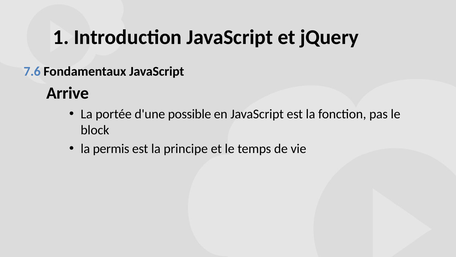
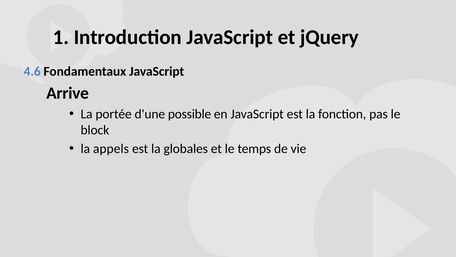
7.6: 7.6 -> 4.6
permis: permis -> appels
principe: principe -> globales
